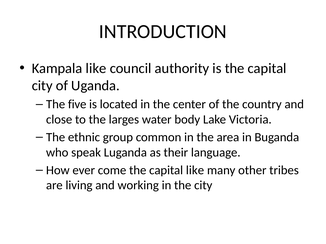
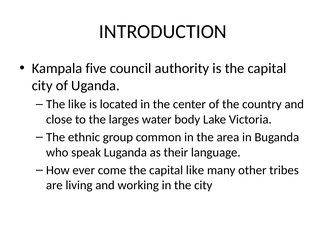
Kampala like: like -> five
The five: five -> like
